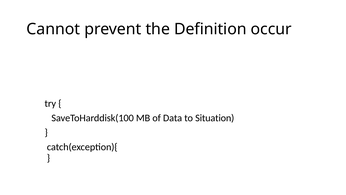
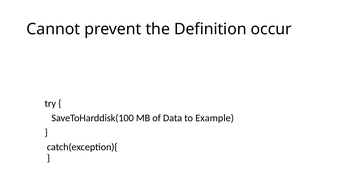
Situation: Situation -> Example
